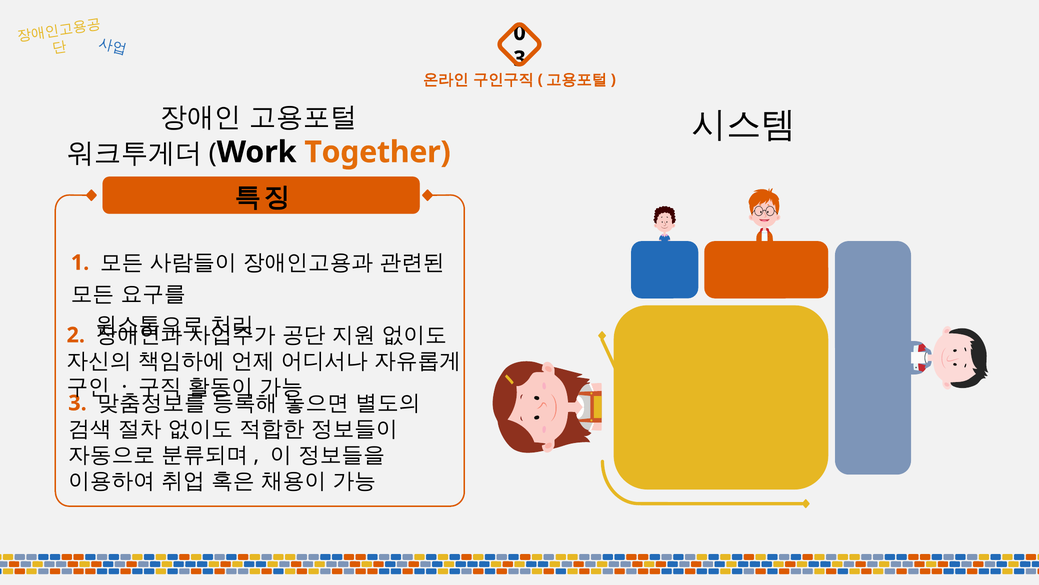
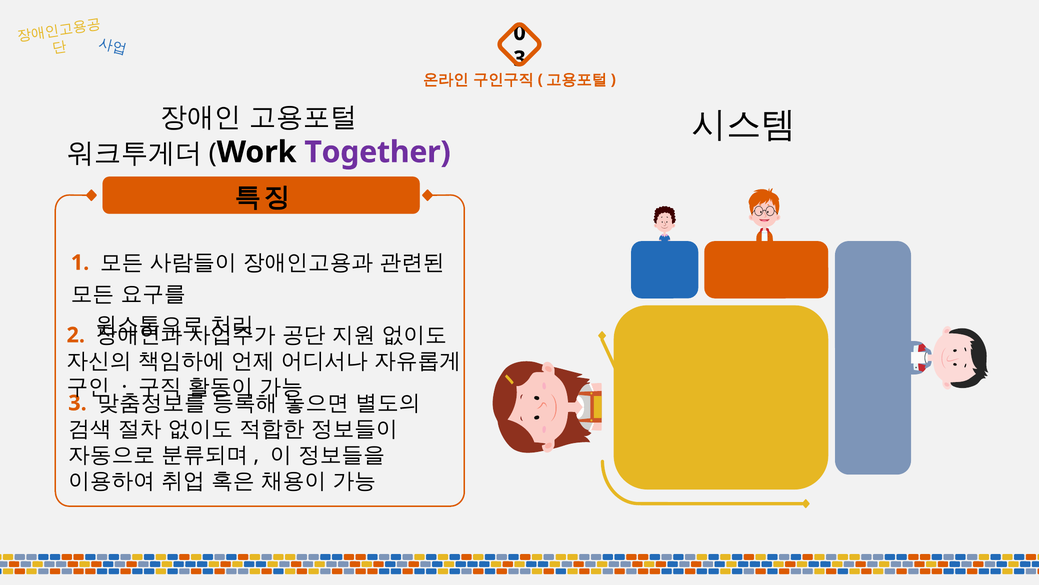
Together colour: orange -> purple
